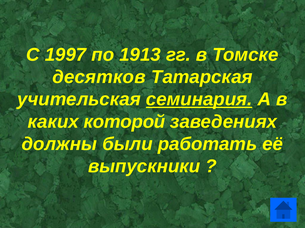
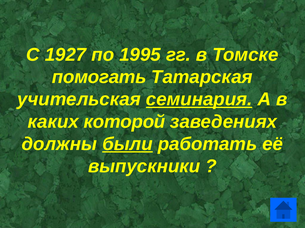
1997: 1997 -> 1927
1913: 1913 -> 1995
десятков: десятков -> помогать
были underline: none -> present
